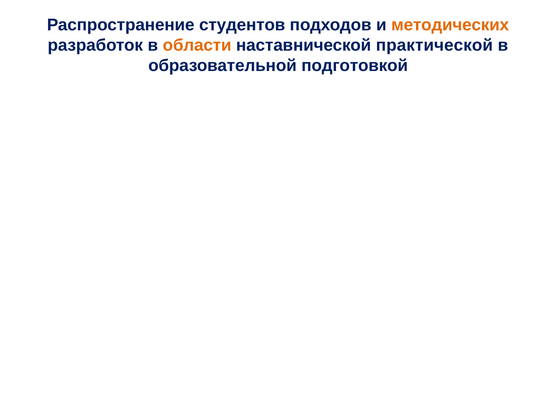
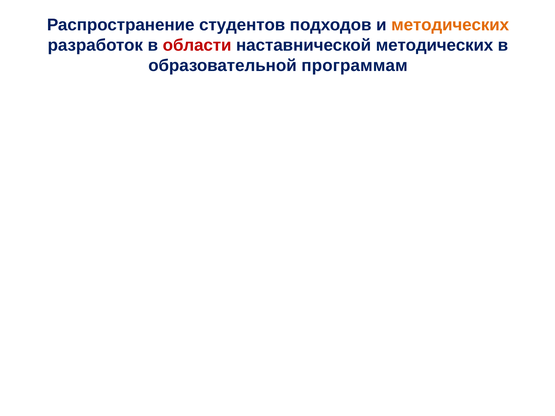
области colour: orange -> red
наставнической практической: практической -> методических
подготовкой: подготовкой -> программам
